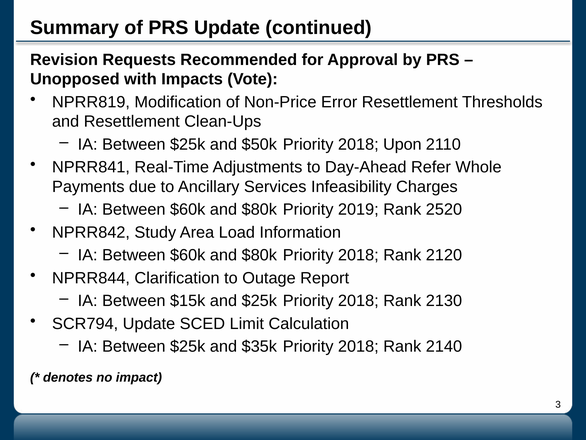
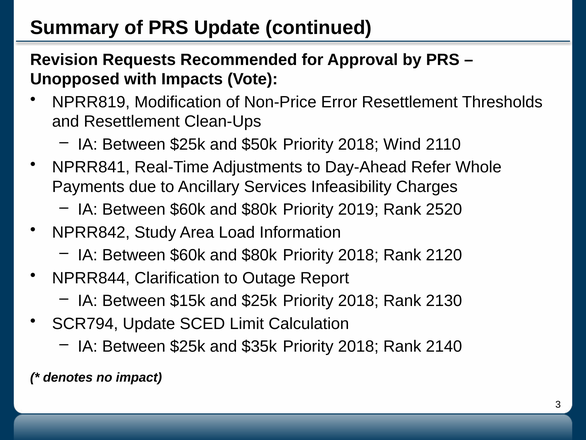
Upon: Upon -> Wind
